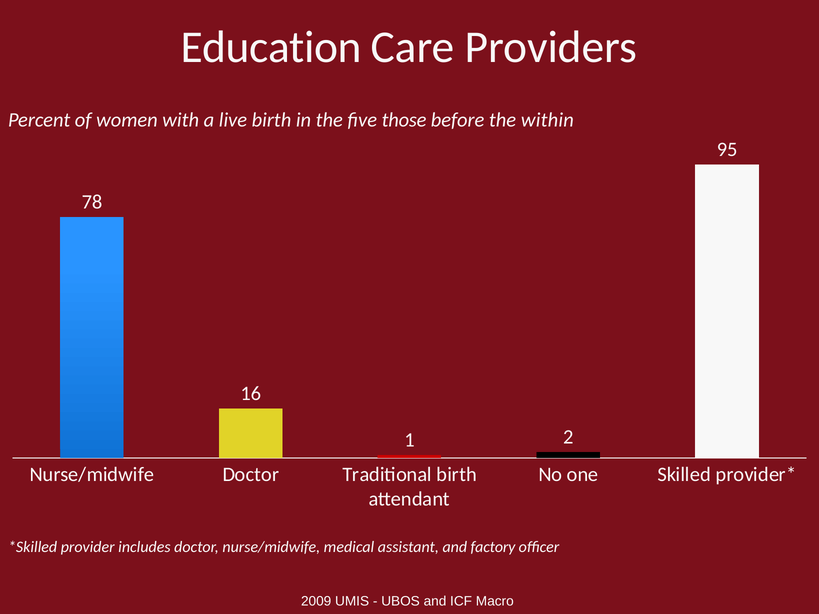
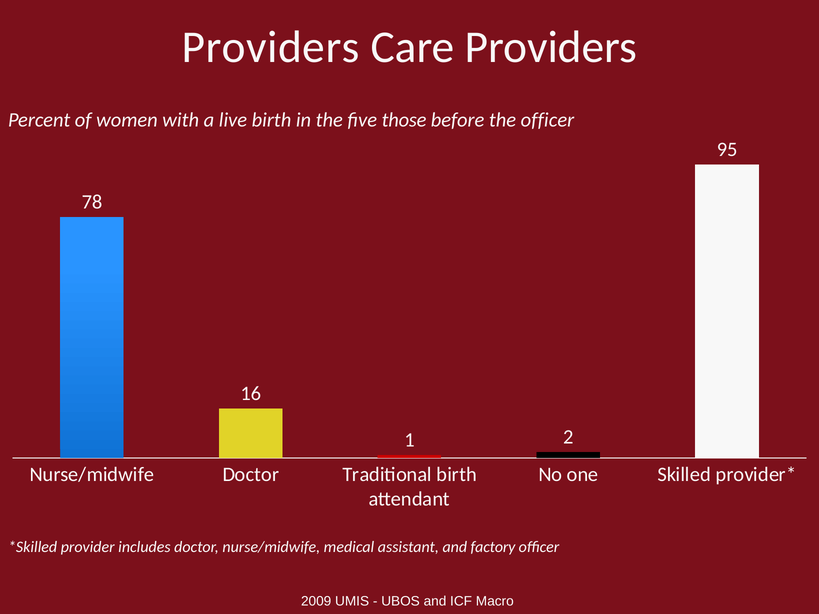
Education at (271, 48): Education -> Providers
the within: within -> officer
